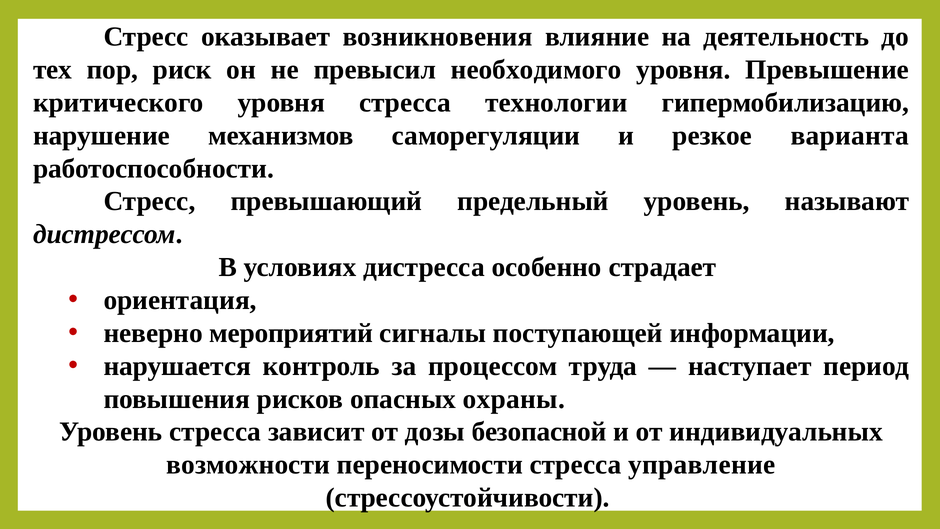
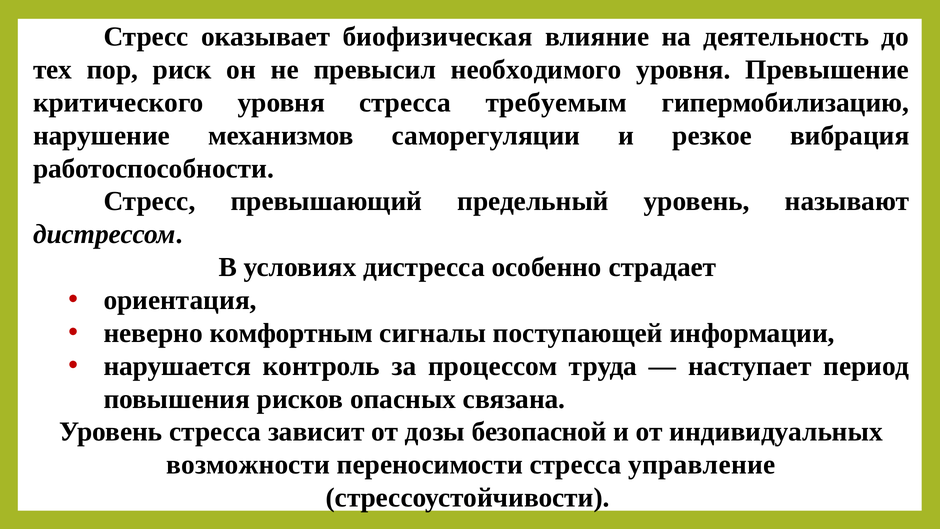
возникновения: возникновения -> биофизическая
технологии: технологии -> требуемым
варианта: варианта -> вибрация
мероприятий: мероприятий -> комфортным
охраны: охраны -> связана
